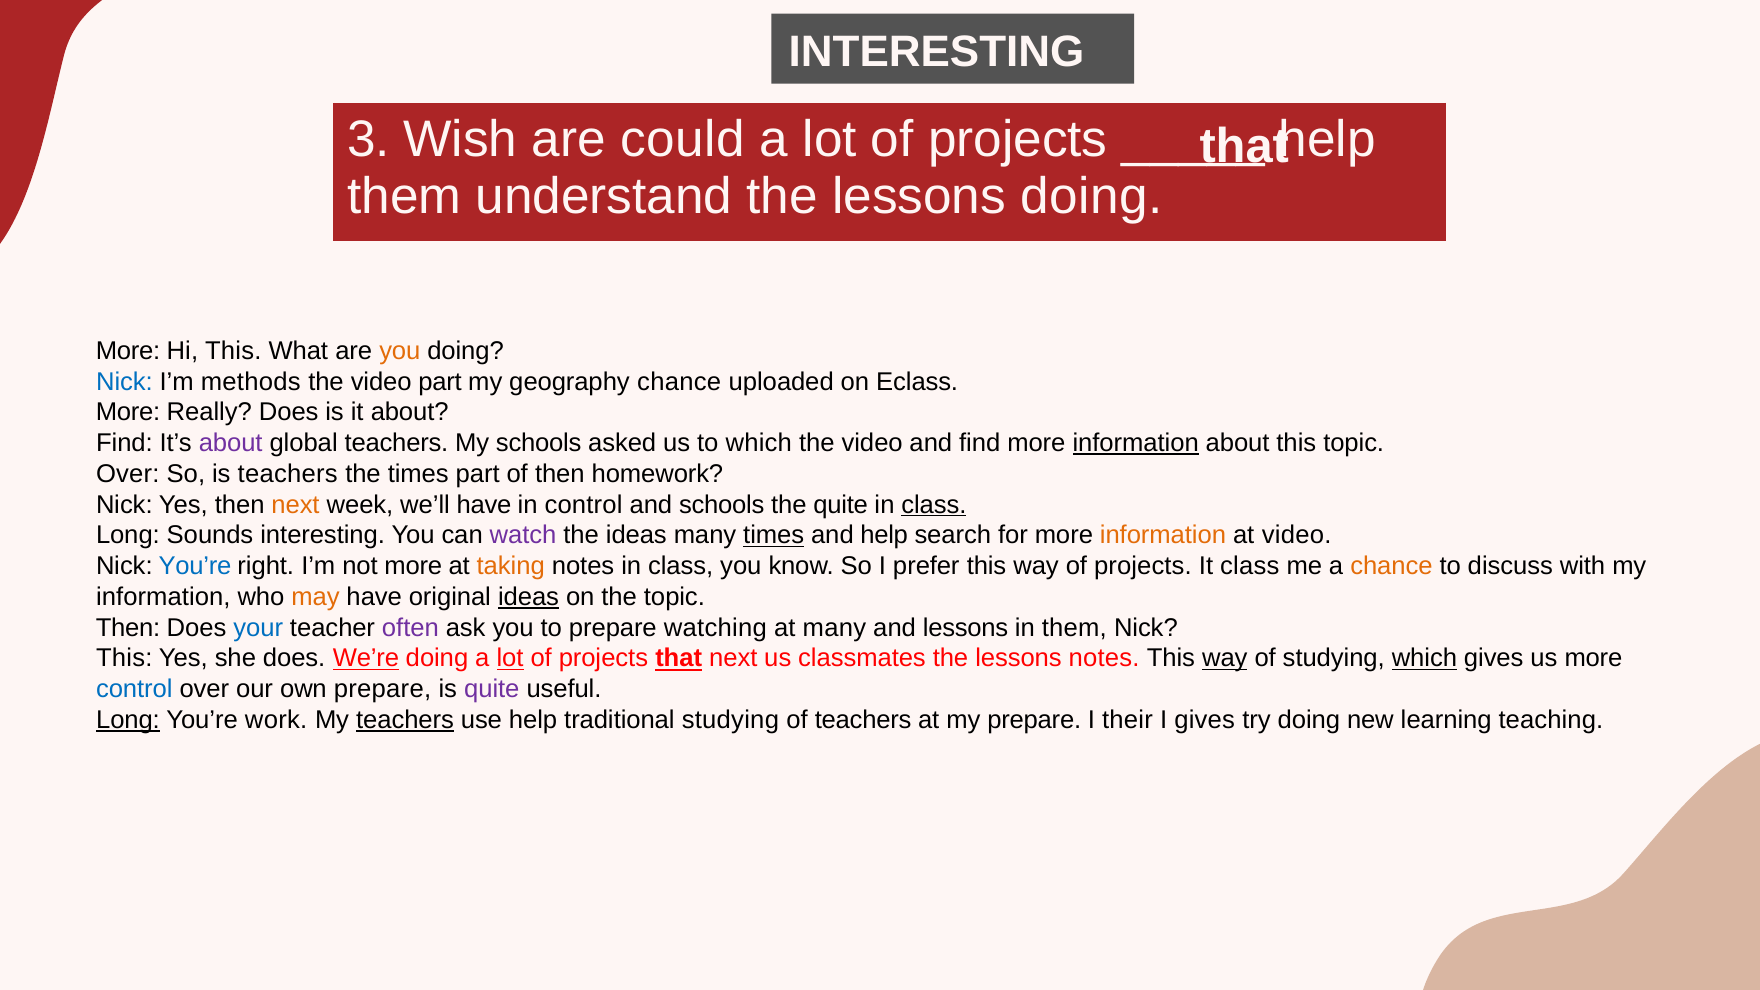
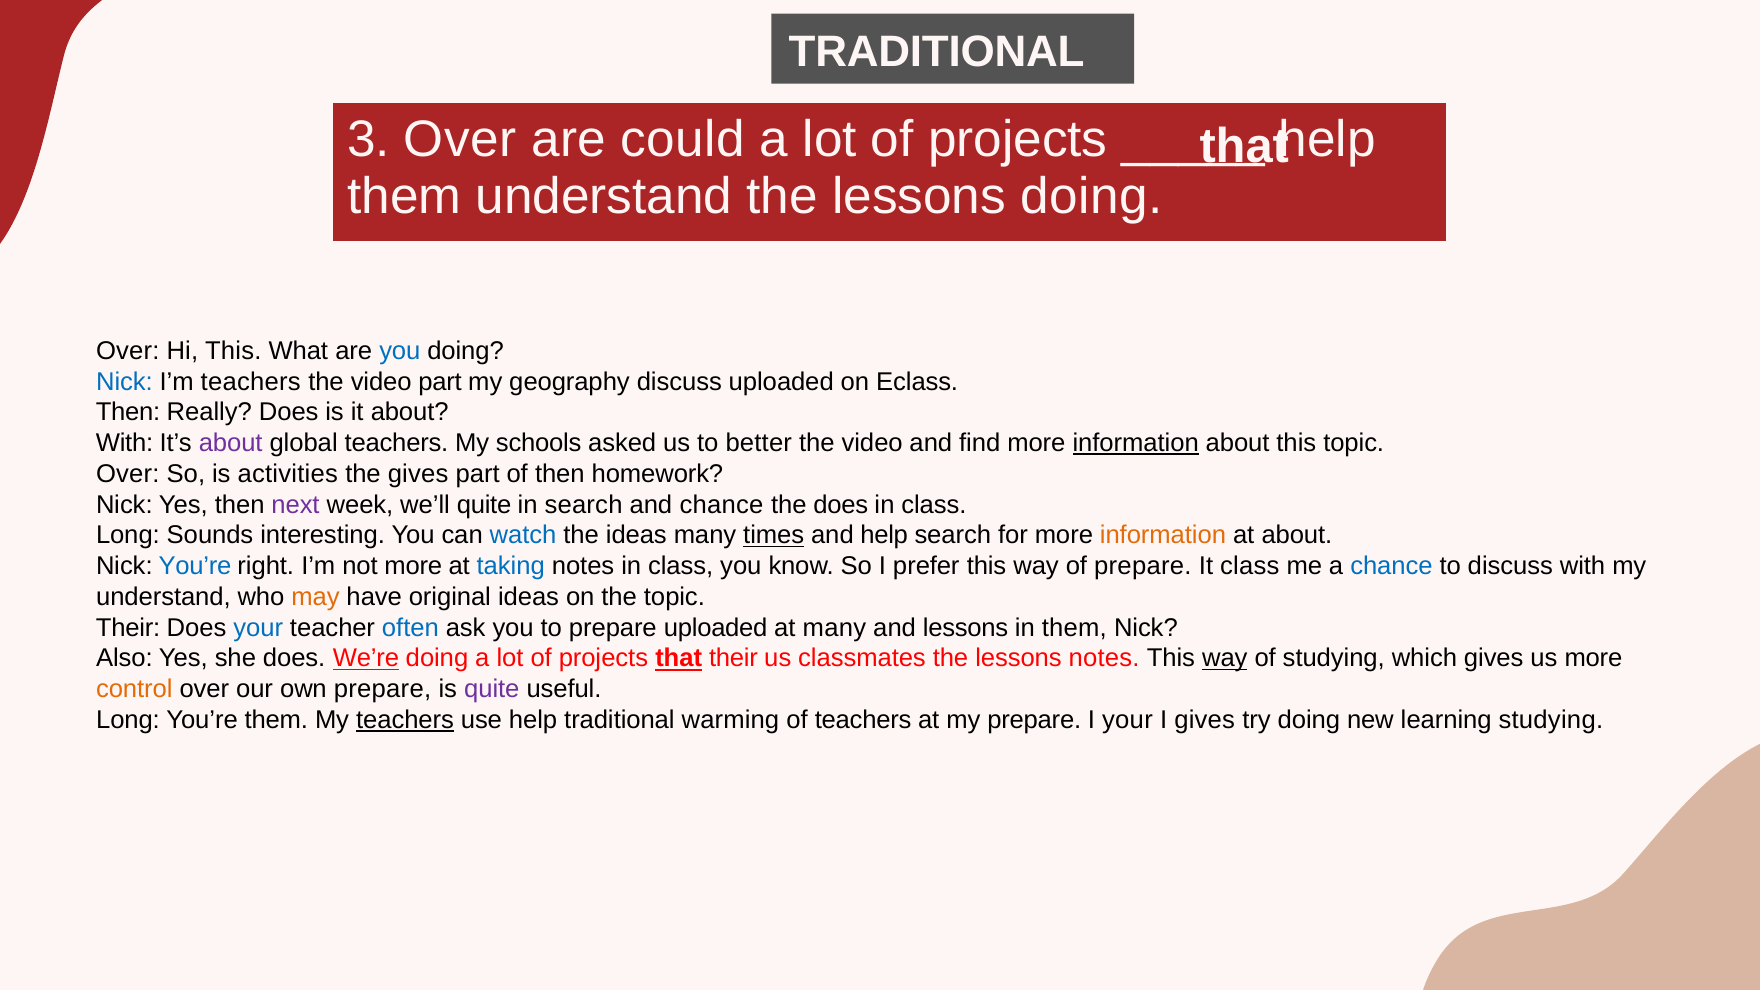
INTERESTING at (936, 52): INTERESTING -> TRADITIONAL
3 Wish: Wish -> Over
More at (128, 351): More -> Over
you at (400, 351) colour: orange -> blue
I’m methods: methods -> teachers
geography chance: chance -> discuss
More at (128, 412): More -> Then
Find at (124, 443): Find -> With
to which: which -> better
is teachers: teachers -> activities
the times: times -> gives
next at (296, 505) colour: orange -> purple
we’ll have: have -> quite
in control: control -> search
and schools: schools -> chance
the quite: quite -> does
class at (934, 505) underline: present -> none
watch colour: purple -> blue
at video: video -> about
taking colour: orange -> blue
way of projects: projects -> prepare
chance at (1391, 566) colour: orange -> blue
information at (163, 597): information -> understand
ideas at (529, 597) underline: present -> none
Then at (128, 628): Then -> Their
often colour: purple -> blue
prepare watching: watching -> uploaded
This at (124, 658): This -> Also
lot at (510, 658) underline: present -> none
that next: next -> their
which at (1424, 658) underline: present -> none
control at (134, 689) colour: blue -> orange
Long at (128, 720) underline: present -> none
You’re work: work -> them
traditional studying: studying -> warming
I their: their -> your
learning teaching: teaching -> studying
